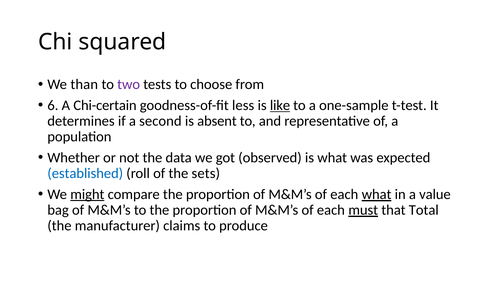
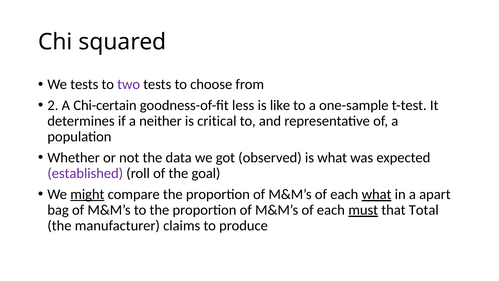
We than: than -> tests
6: 6 -> 2
like underline: present -> none
second: second -> neither
absent: absent -> critical
established colour: blue -> purple
sets: sets -> goal
value: value -> apart
